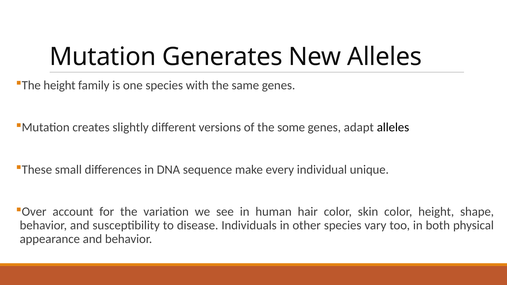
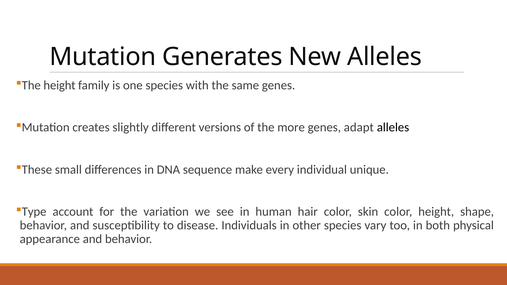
some: some -> more
Over: Over -> Type
